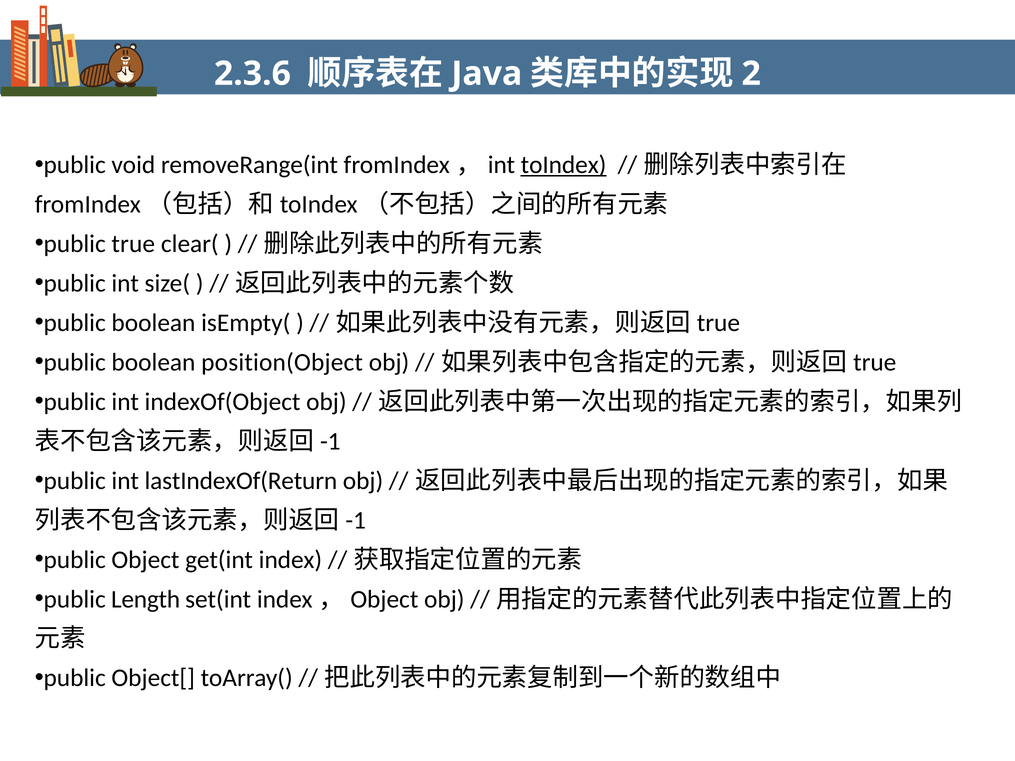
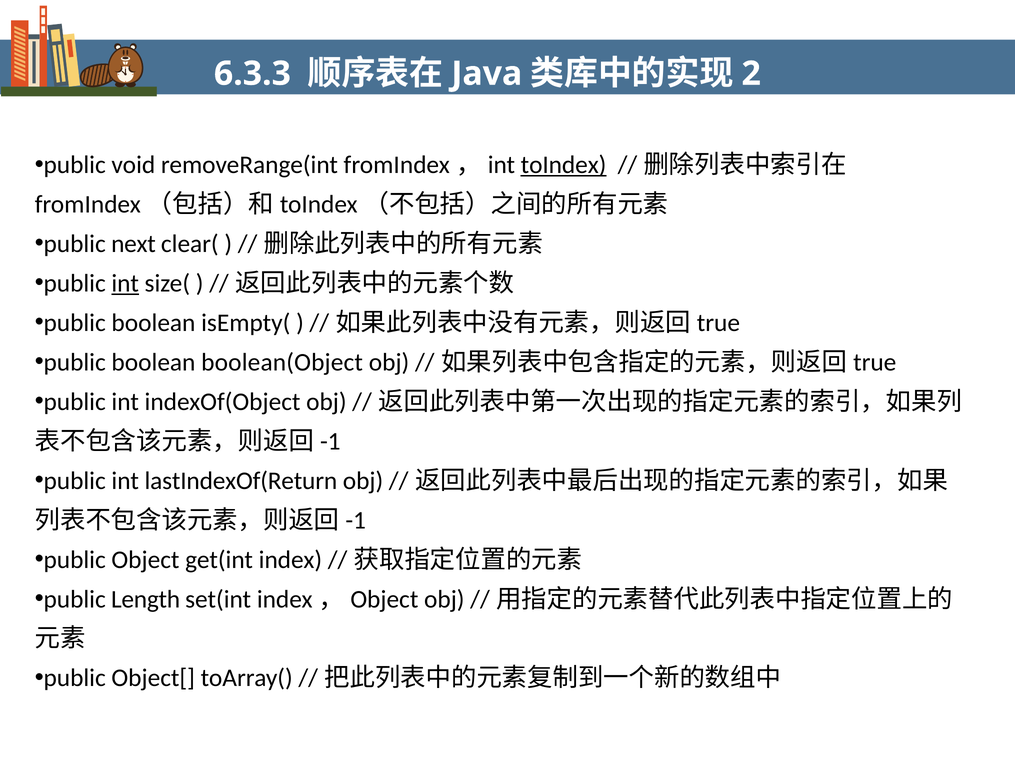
2.3.6: 2.3.6 -> 6.3.3
true: true -> next
int at (125, 283) underline: none -> present
position(Object: position(Object -> boolean(Object
